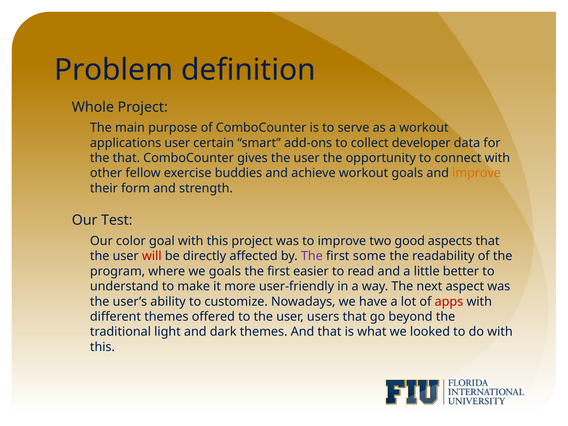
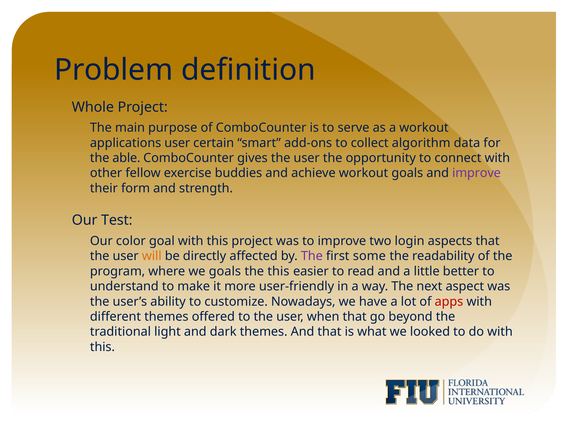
developer: developer -> algorithm
the that: that -> able
improve at (477, 173) colour: orange -> purple
good: good -> login
will colour: red -> orange
first at (279, 271): first -> this
users: users -> when
